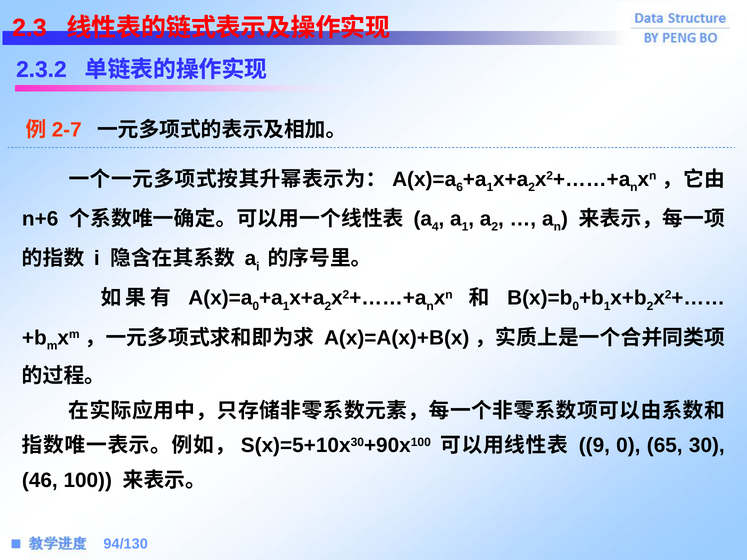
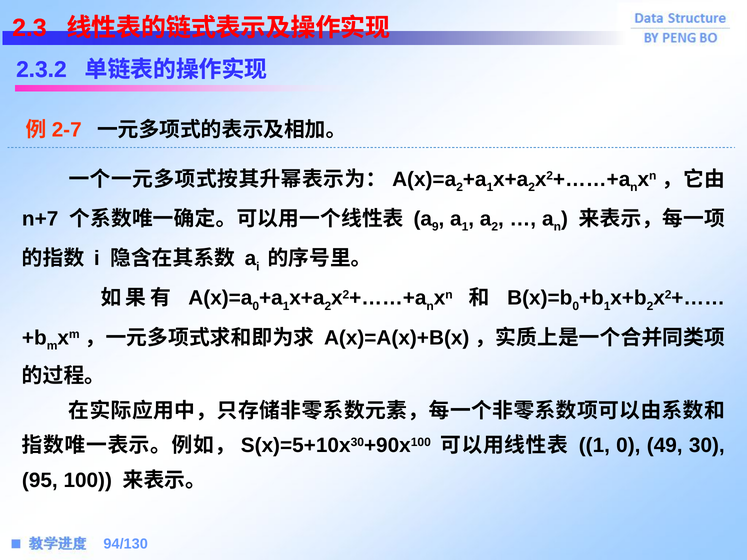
6 at (460, 187): 6 -> 2
n+6: n+6 -> n+7
4: 4 -> 9
9 at (594, 446): 9 -> 1
65: 65 -> 49
46: 46 -> 95
